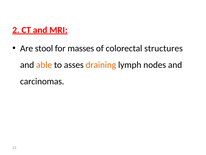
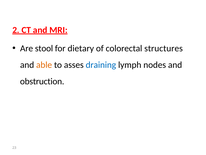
masses: masses -> dietary
draining colour: orange -> blue
carcinomas: carcinomas -> obstruction
